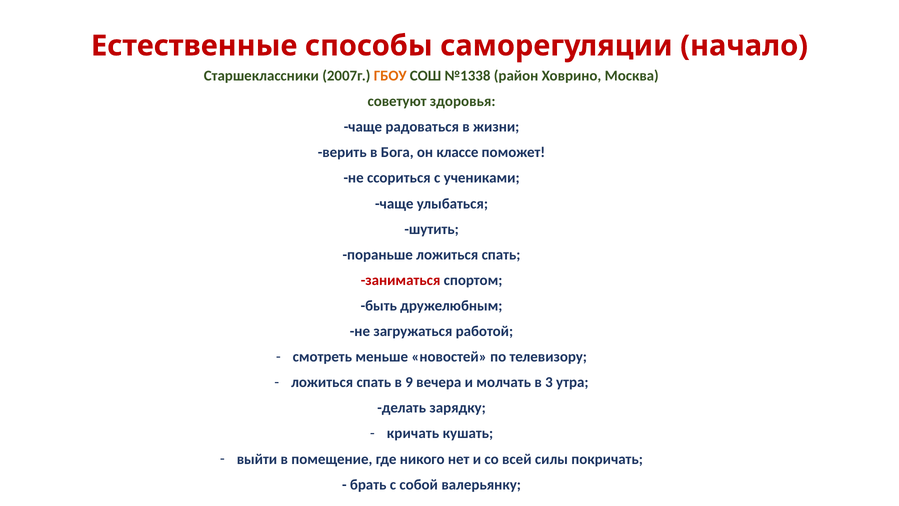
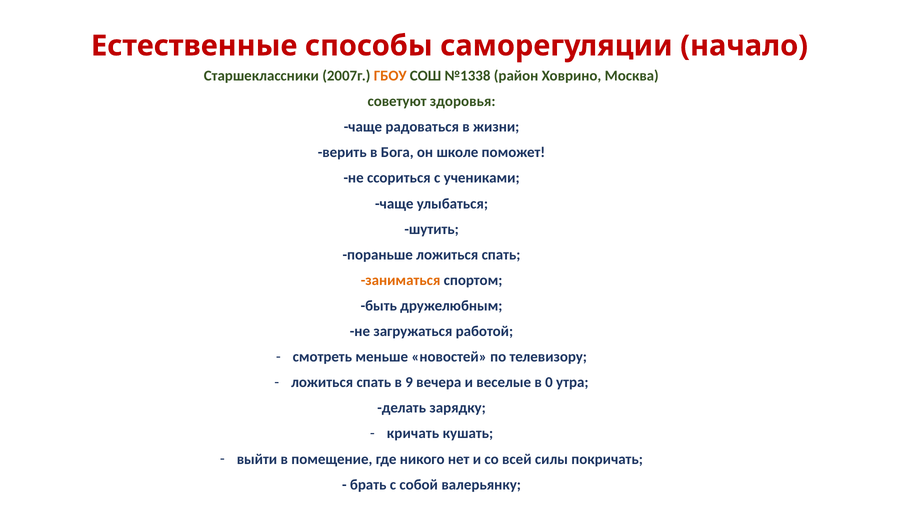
классе: классе -> школе
заниматься colour: red -> orange
молчать: молчать -> веселые
3: 3 -> 0
